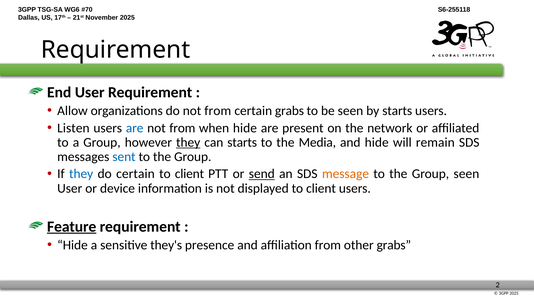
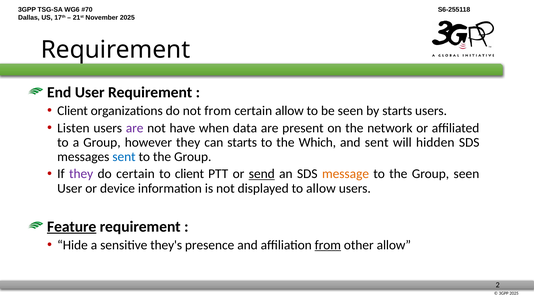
Allow at (72, 111): Allow -> Client
certain grabs: grabs -> allow
are at (135, 128) colour: blue -> purple
from at (182, 128): from -> have
when hide: hide -> data
they at (188, 143) underline: present -> none
Media: Media -> Which
and hide: hide -> sent
remain: remain -> hidden
they at (81, 174) colour: blue -> purple
displayed to client: client -> allow
from at (328, 245) underline: none -> present
other grabs: grabs -> allow
